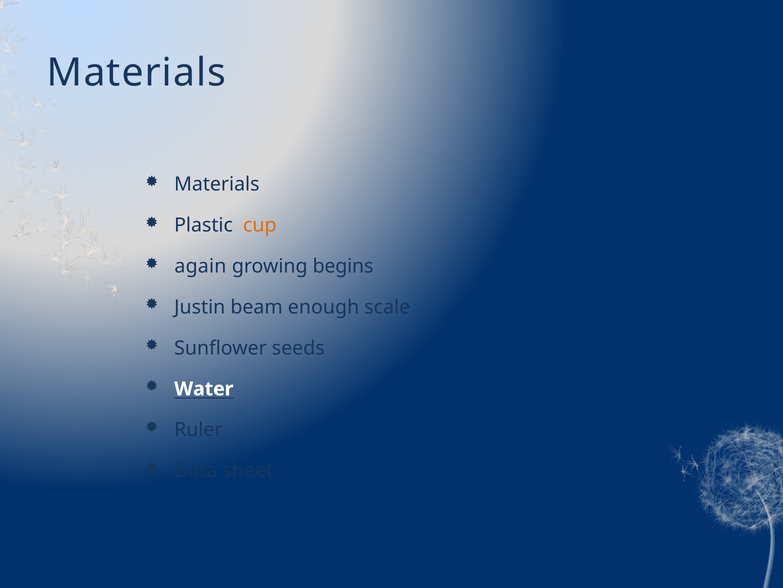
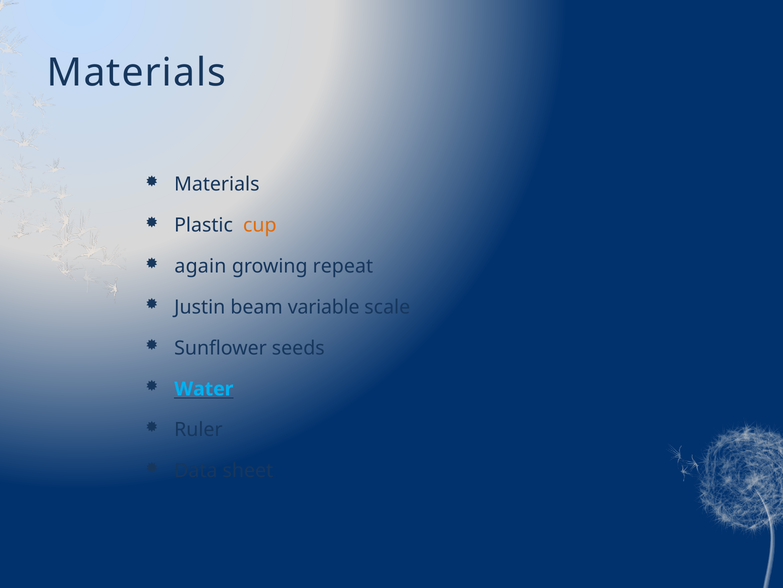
begins: begins -> repeat
enough: enough -> variable
Water colour: white -> light blue
